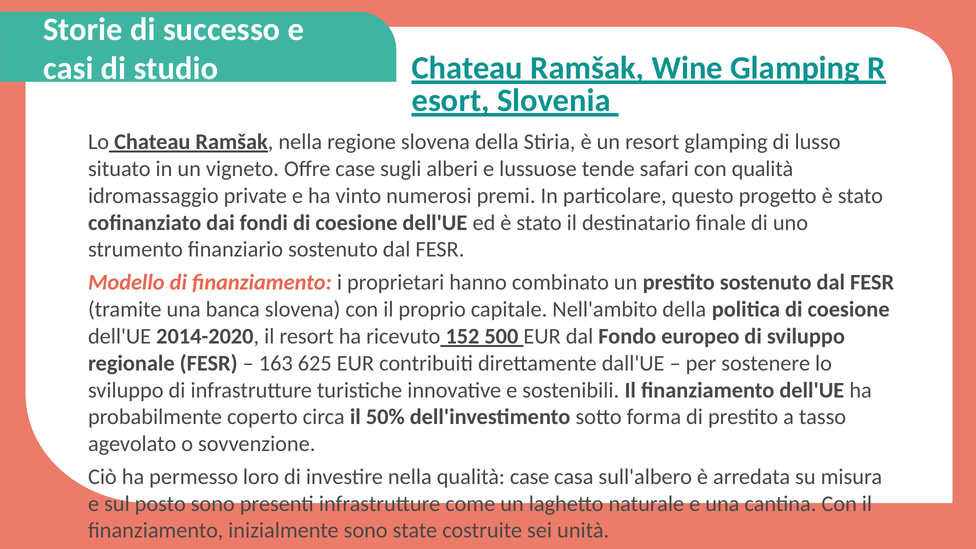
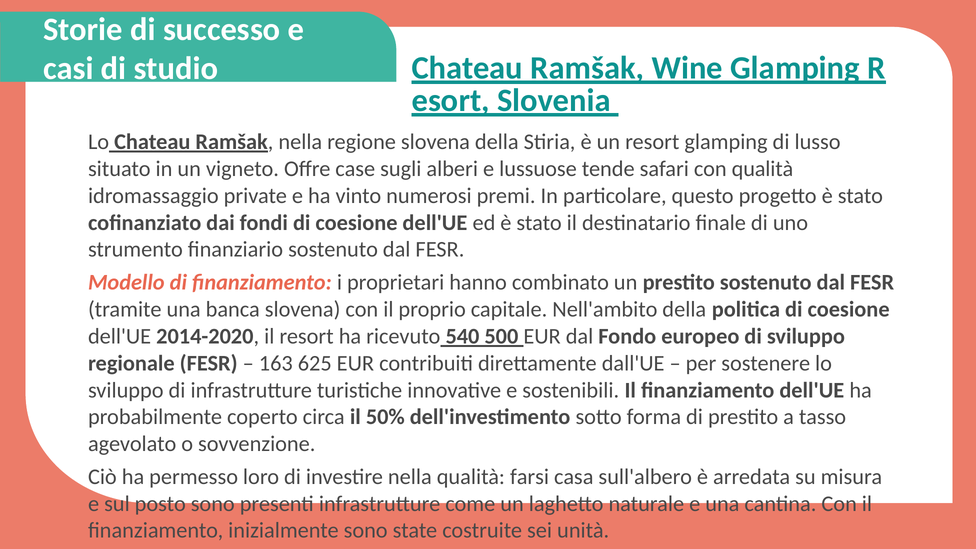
152: 152 -> 540
qualità case: case -> farsi
